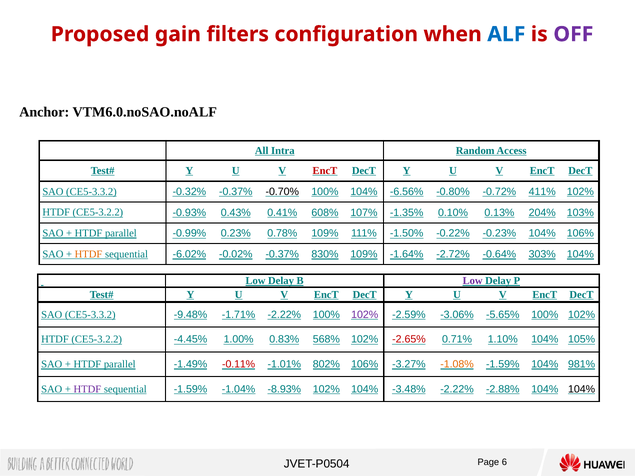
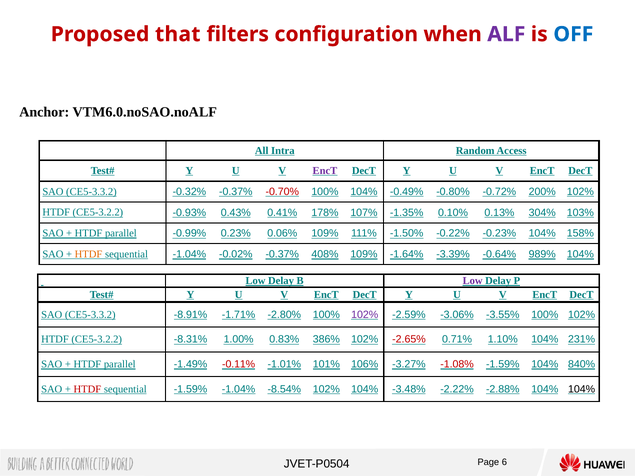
gain: gain -> that
ALF colour: blue -> purple
OFF colour: purple -> blue
EncT at (325, 171) colour: red -> purple
-0.70% colour: black -> red
-6.56%: -6.56% -> -0.49%
411%: 411% -> 200%
608%: 608% -> 178%
204%: 204% -> 304%
0.78%: 0.78% -> 0.06%
104% 106%: 106% -> 158%
sequential -6.02%: -6.02% -> -1.04%
830%: 830% -> 408%
-2.72%: -2.72% -> -3.39%
303%: 303% -> 989%
-9.48%: -9.48% -> -8.91%
-1.71% -2.22%: -2.22% -> -2.80%
-5.65%: -5.65% -> -3.55%
-4.45%: -4.45% -> -8.31%
568%: 568% -> 386%
105%: 105% -> 231%
802%: 802% -> 101%
-1.08% colour: orange -> red
981%: 981% -> 840%
HTDF at (87, 389) colour: purple -> red
-8.93%: -8.93% -> -8.54%
